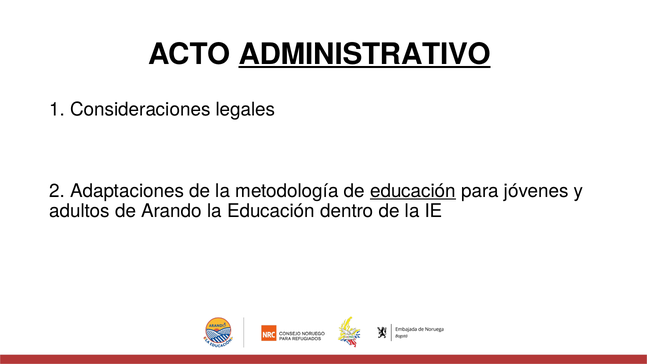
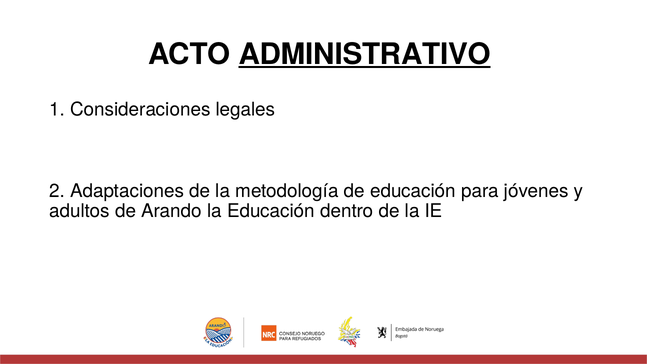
educación at (413, 191) underline: present -> none
